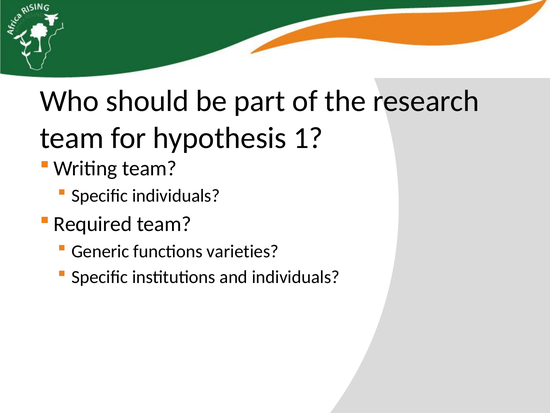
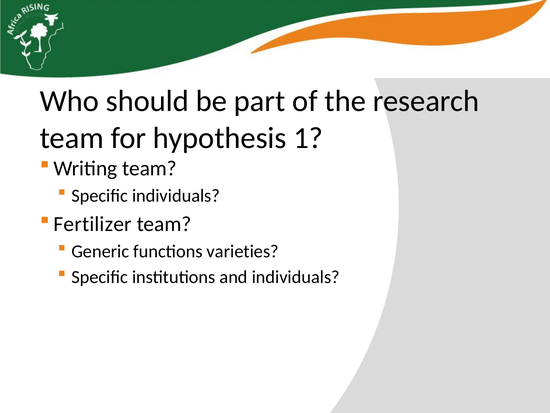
Required: Required -> Fertilizer
